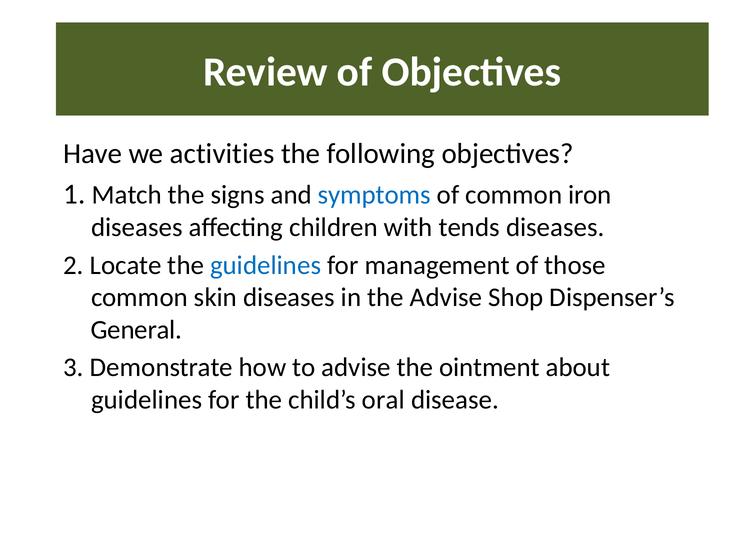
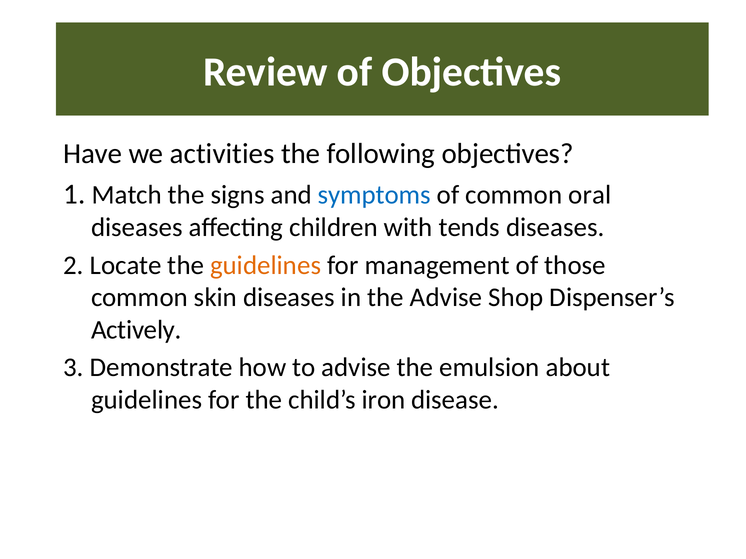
iron: iron -> oral
guidelines at (266, 265) colour: blue -> orange
General: General -> Actively
ointment: ointment -> emulsion
oral: oral -> iron
